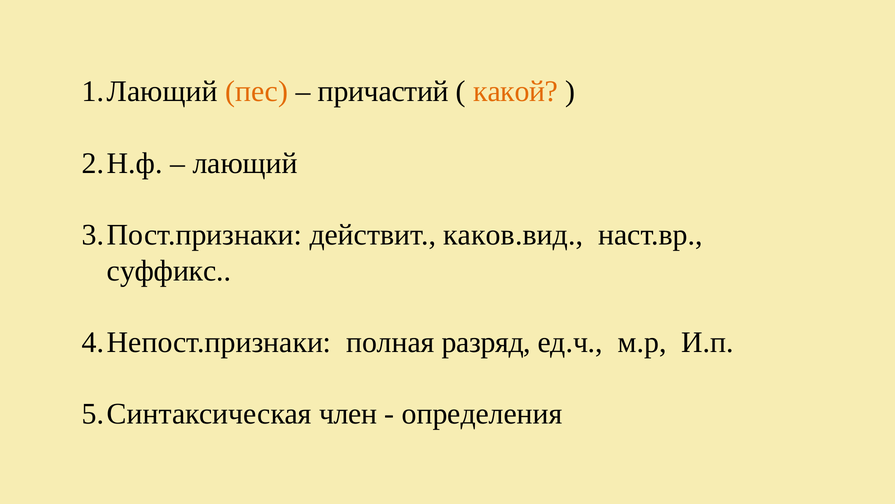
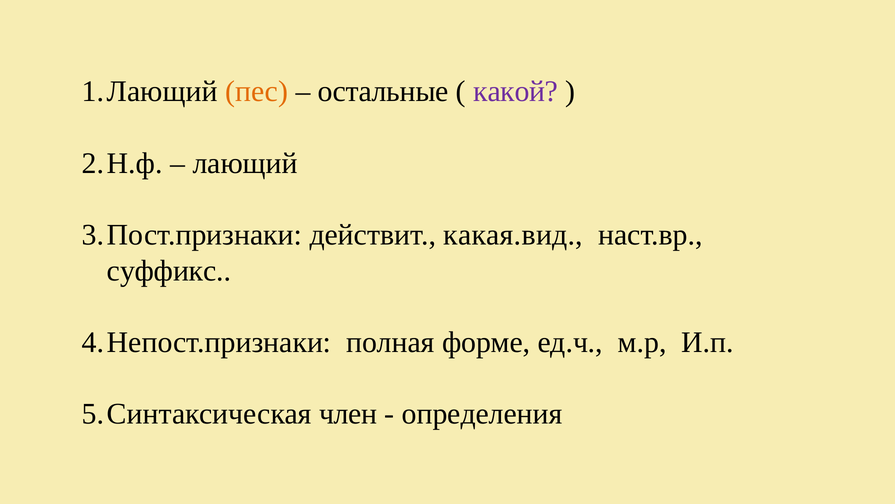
причастий: причастий -> остальные
какой colour: orange -> purple
каков.вид: каков.вид -> какая.вид
разряд: разряд -> форме
